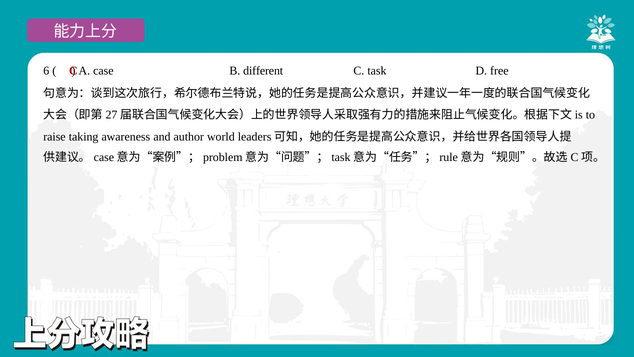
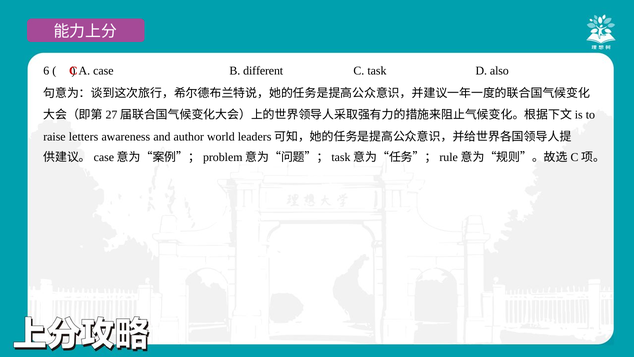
free: free -> also
taking: taking -> letters
